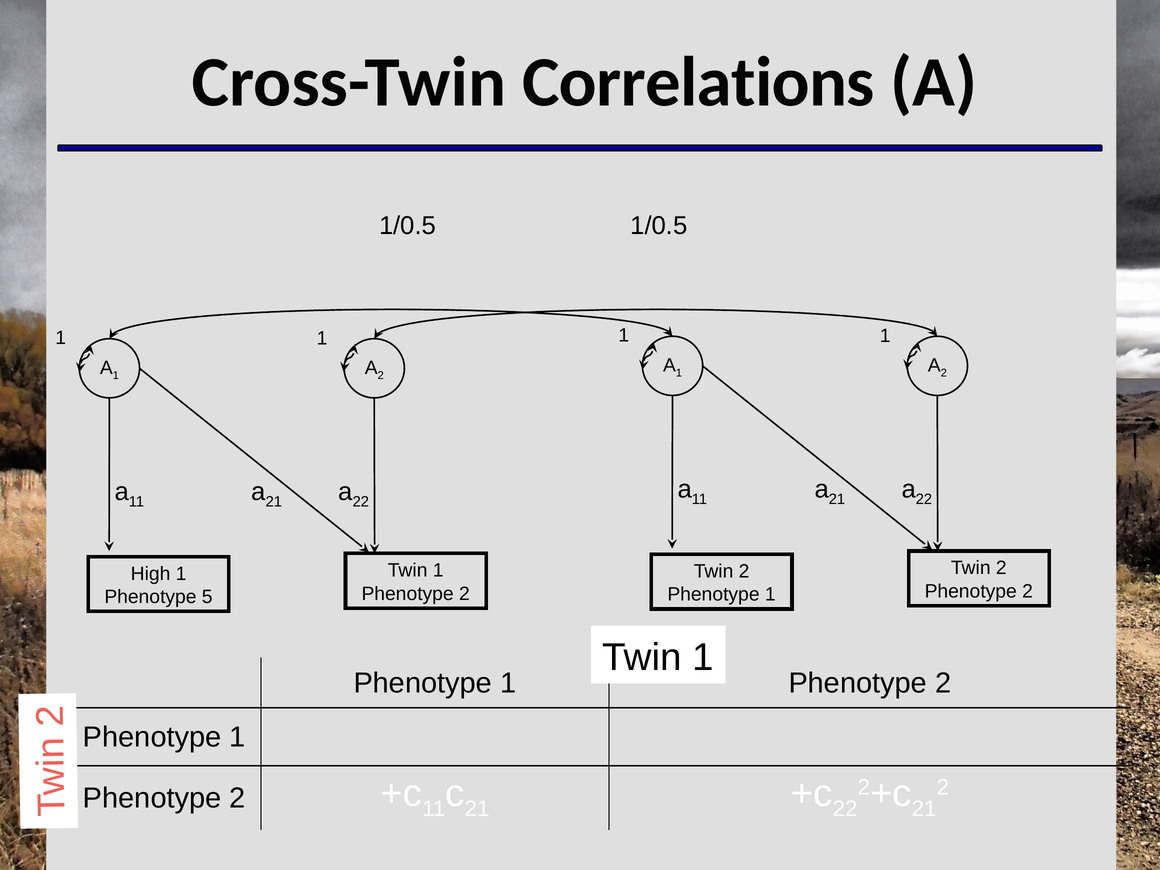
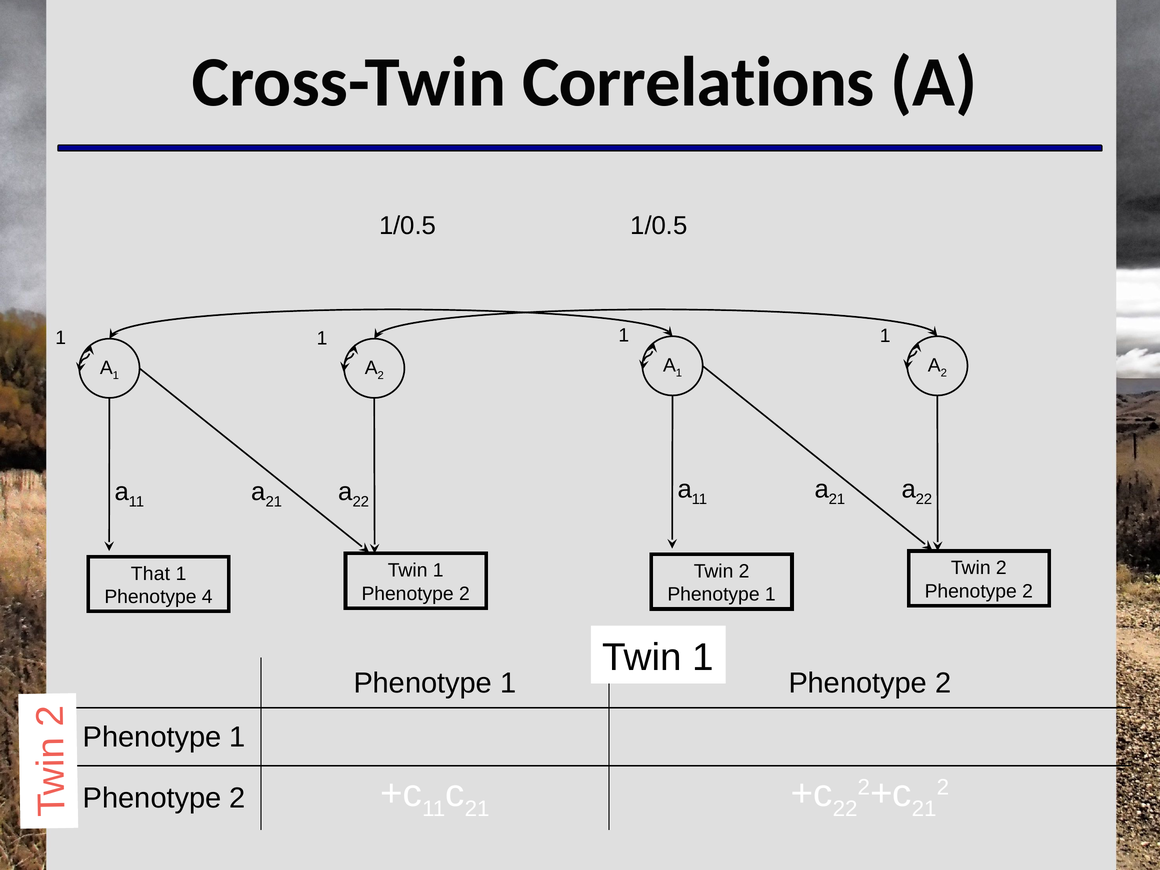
High: High -> That
5: 5 -> 4
